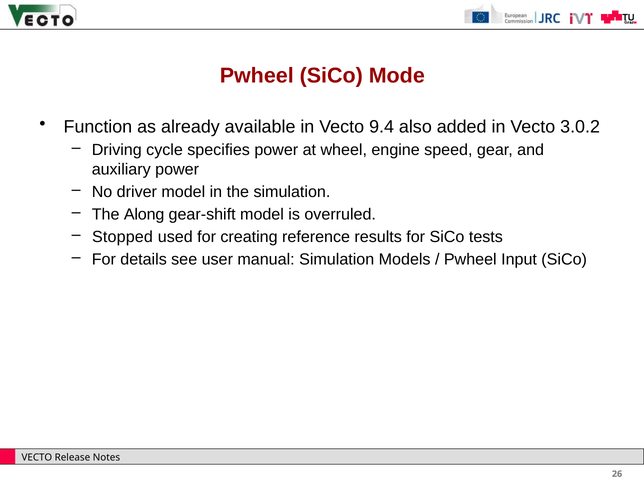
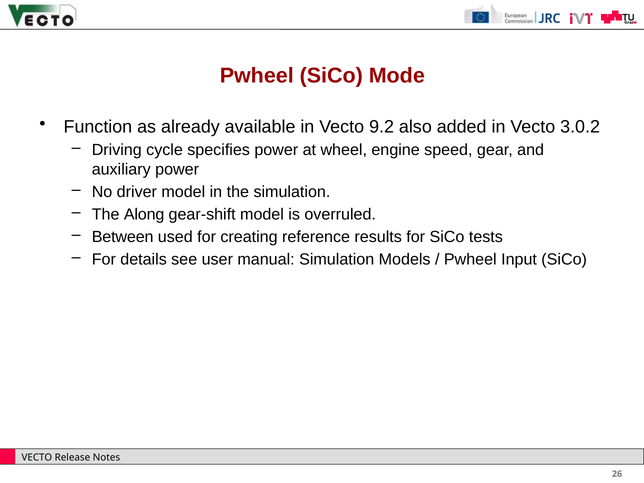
9.4: 9.4 -> 9.2
Stopped: Stopped -> Between
